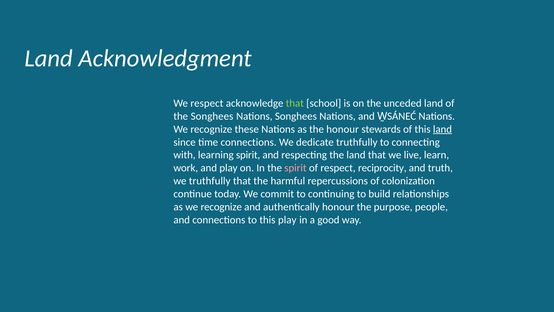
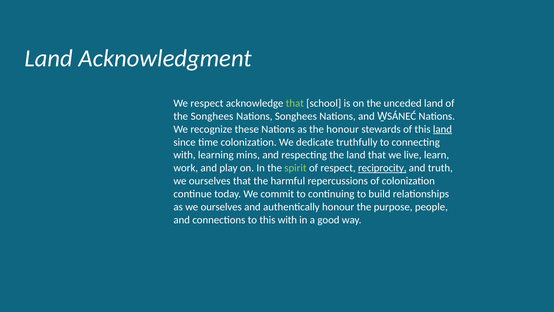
time connections: connections -> colonization
learning spirit: spirit -> mins
spirit at (295, 168) colour: pink -> light green
reciprocity underline: none -> present
truthfully at (210, 181): truthfully -> ourselves
as we recognize: recognize -> ourselves
this play: play -> with
